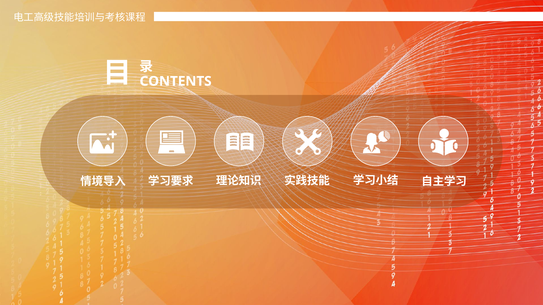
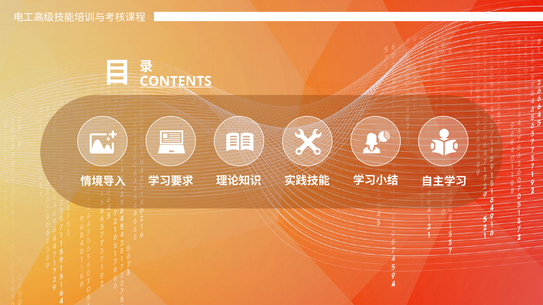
CONTENTS underline: none -> present
